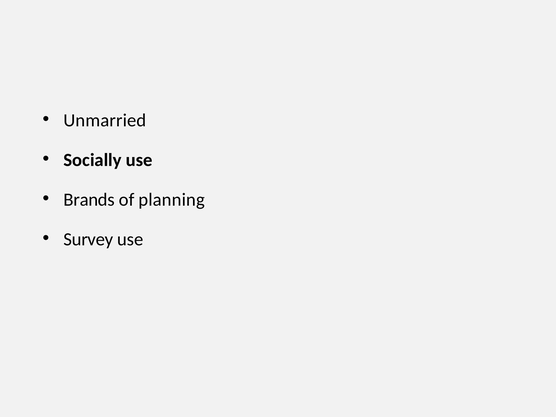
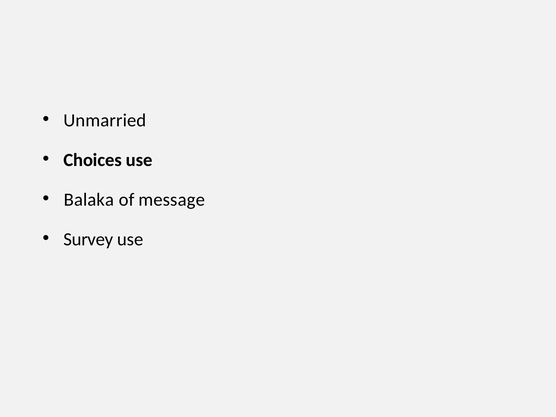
Socially: Socially -> Choices
Brands: Brands -> Balaka
planning: planning -> message
